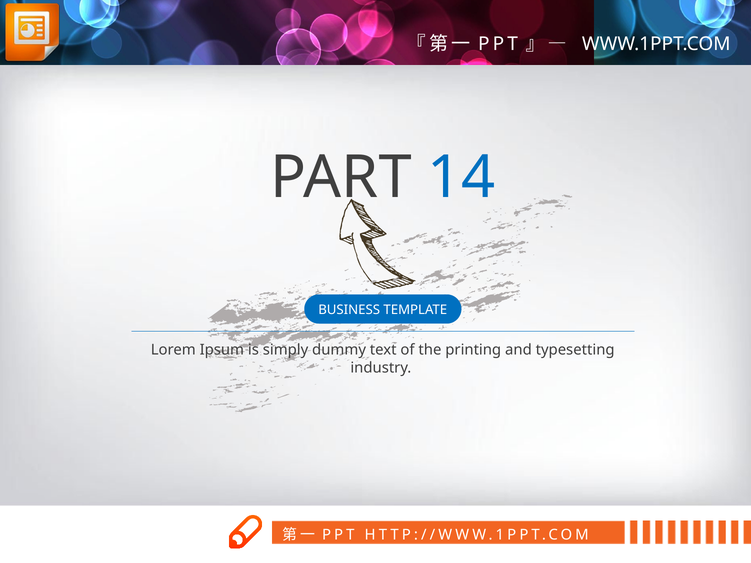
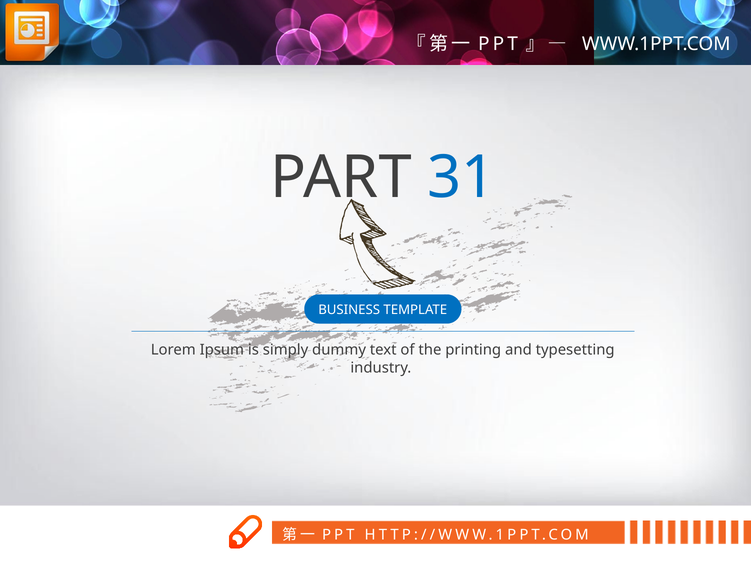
14: 14 -> 31
